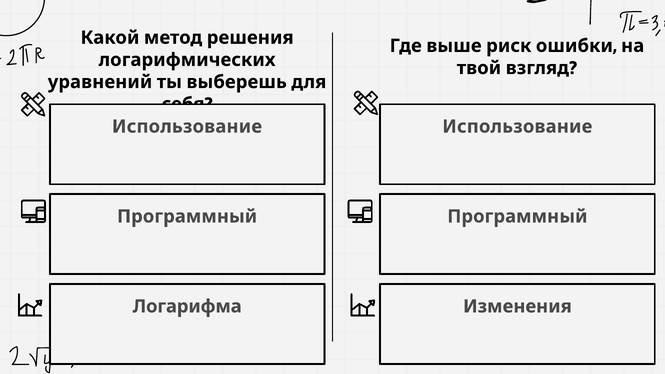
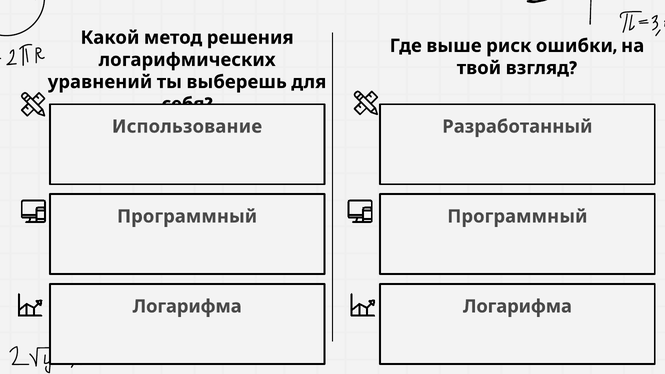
Использование at (517, 127): Использование -> Разработанный
Изменения at (517, 306): Изменения -> Логарифма
